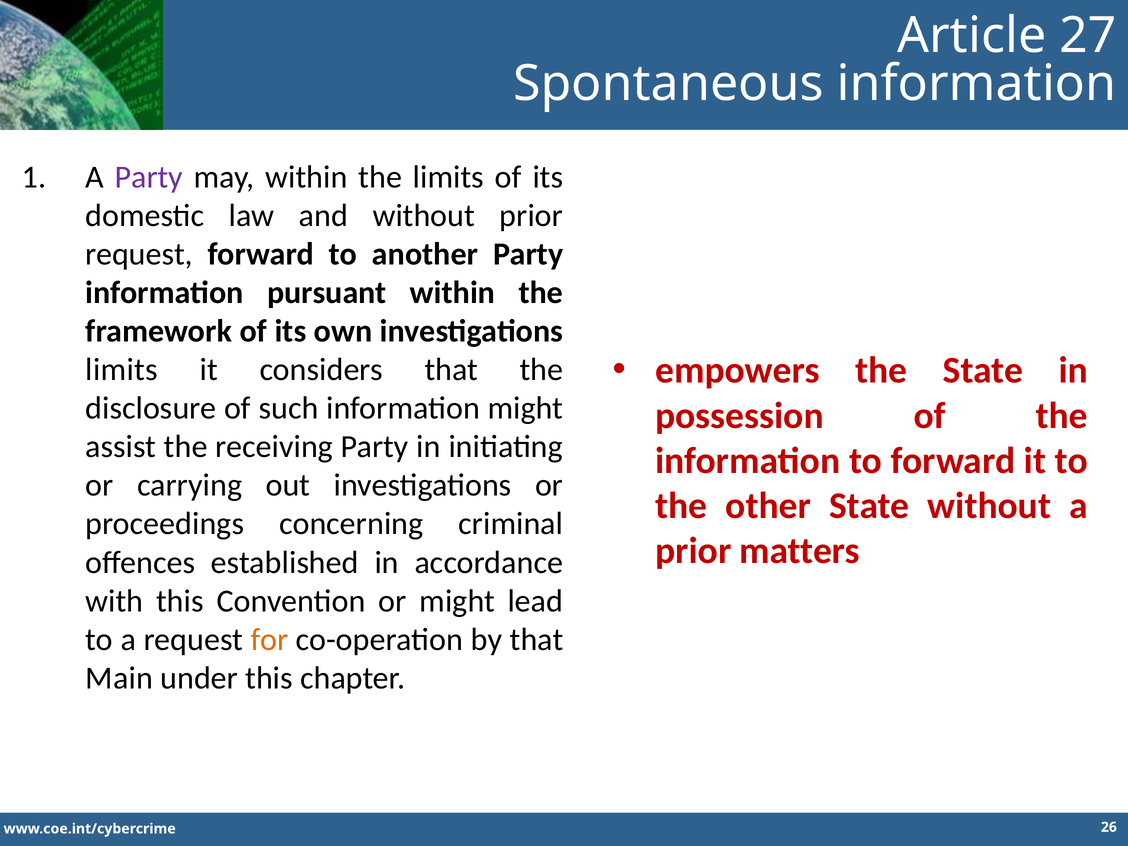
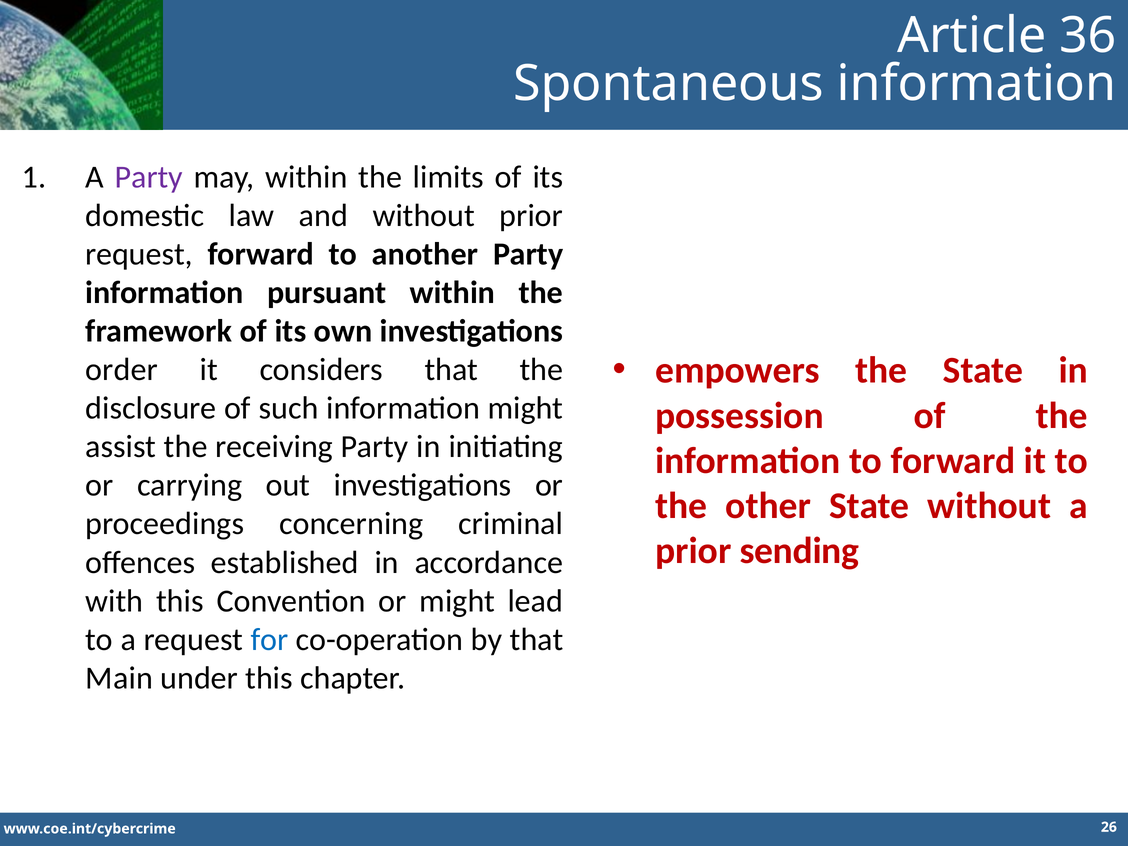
27: 27 -> 36
limits at (122, 370): limits -> order
matters: matters -> sending
for colour: orange -> blue
